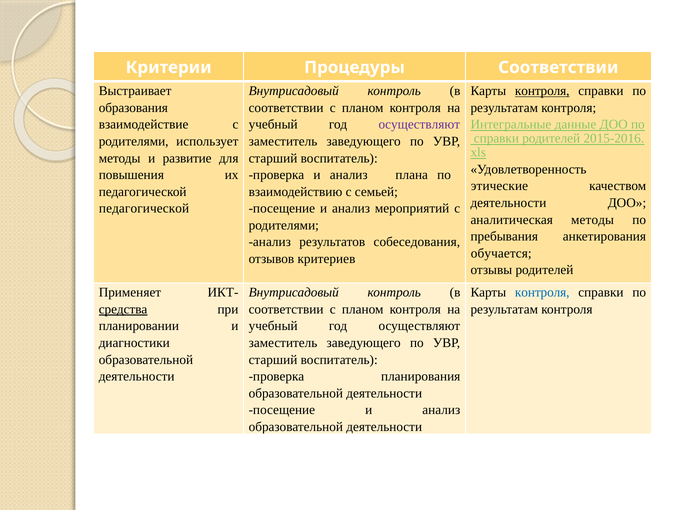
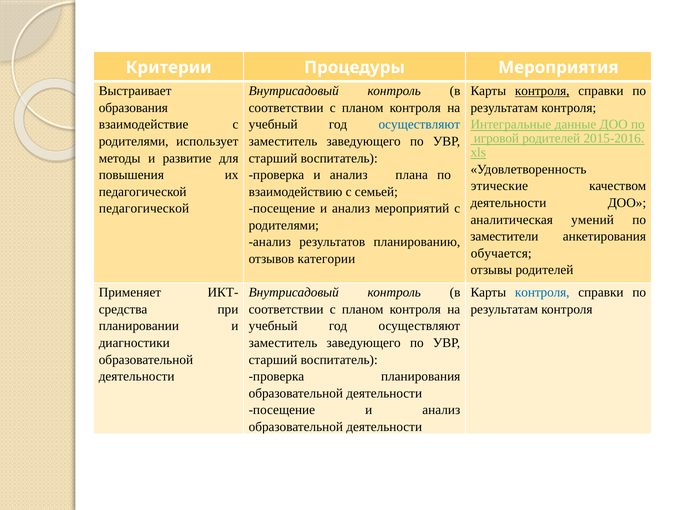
Процедуры Соответствии: Соответствии -> Мероприятия
осуществляют at (419, 125) colour: purple -> blue
справки at (496, 139): справки -> игровой
аналитическая методы: методы -> умений
пребывания: пребывания -> заместители
собеседования: собеседования -> планированию
критериев: критериев -> категории
средства underline: present -> none
